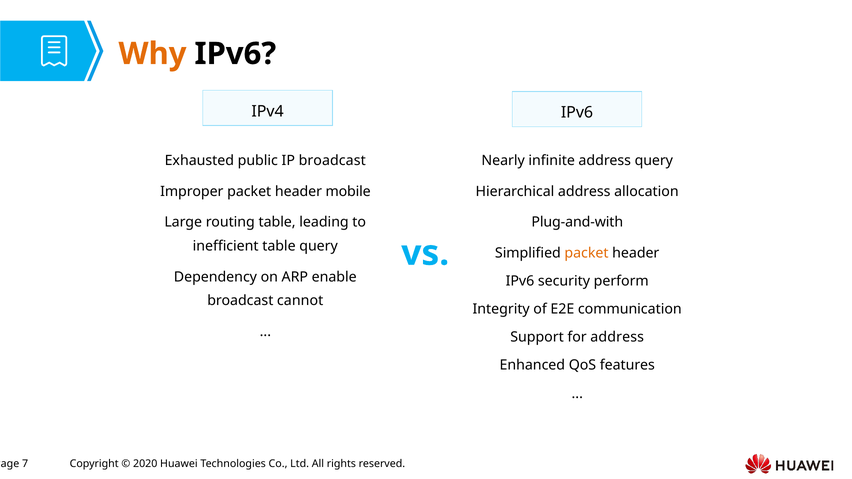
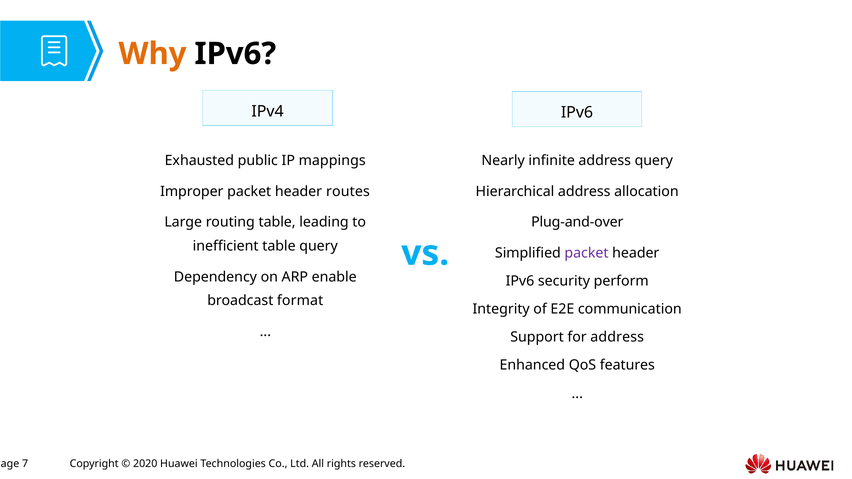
IP broadcast: broadcast -> mappings
mobile: mobile -> routes
Plug-and-with: Plug-and-with -> Plug-and-over
packet at (586, 253) colour: orange -> purple
cannot: cannot -> format
